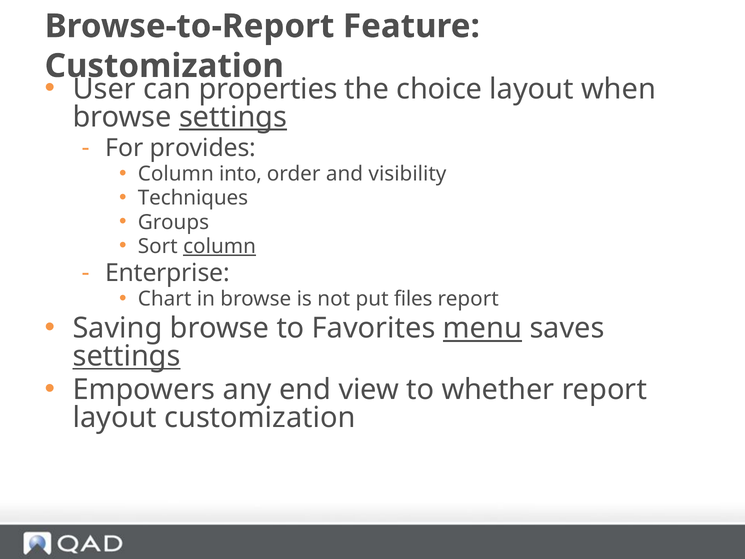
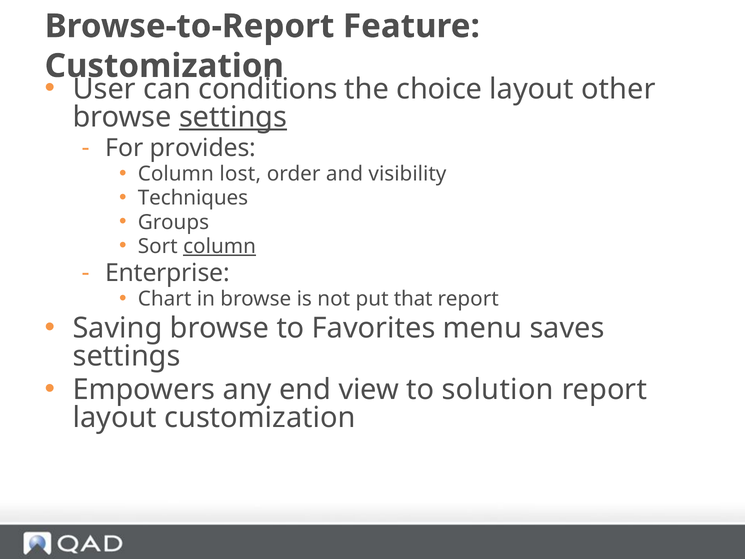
properties: properties -> conditions
when: when -> other
into: into -> lost
files: files -> that
menu underline: present -> none
settings at (127, 356) underline: present -> none
whether: whether -> solution
